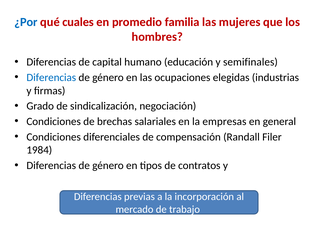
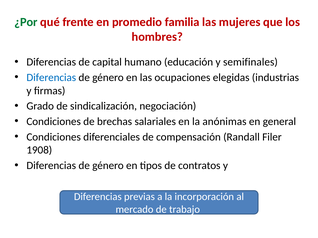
¿Por colour: blue -> green
cuales: cuales -> frente
empresas: empresas -> anónimas
1984: 1984 -> 1908
